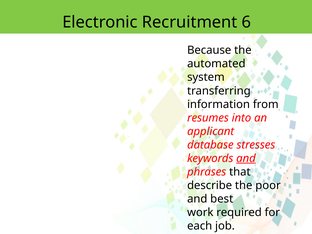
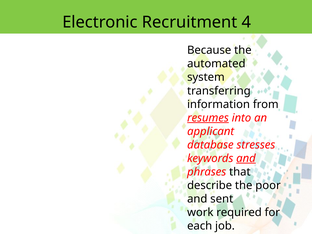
6: 6 -> 4
resumes underline: none -> present
best: best -> sent
